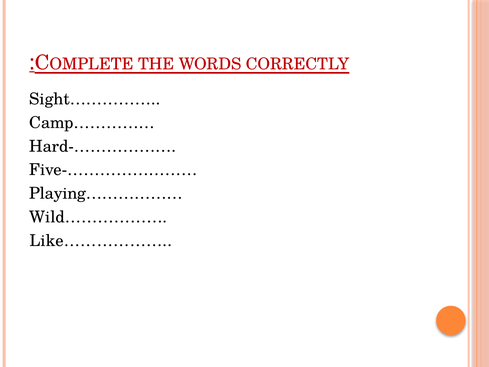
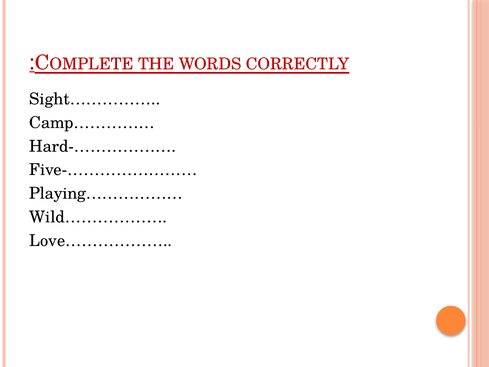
Like………………: Like……………… -> Love………………
